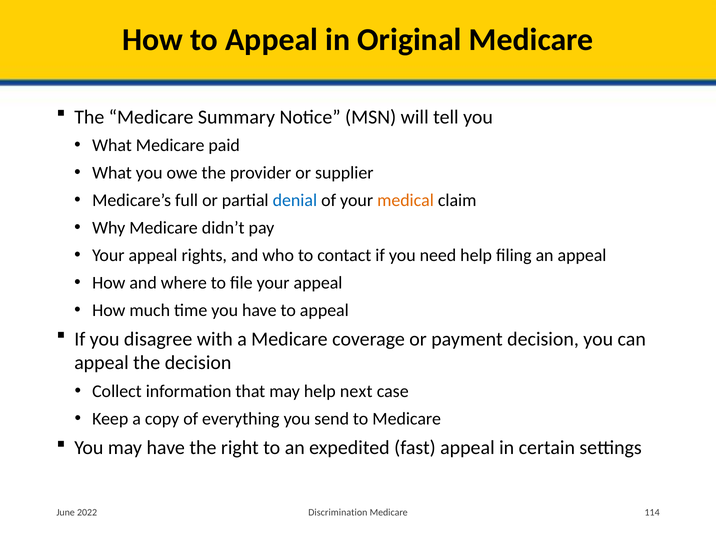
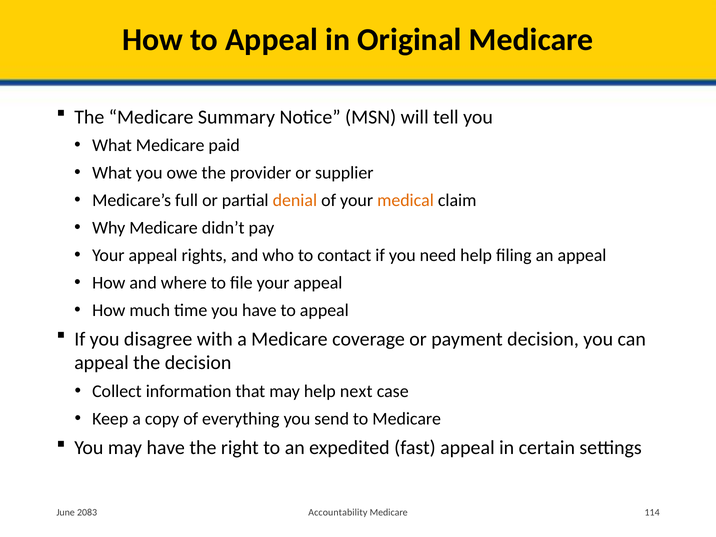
denial colour: blue -> orange
2022: 2022 -> 2083
Discrimination: Discrimination -> Accountability
